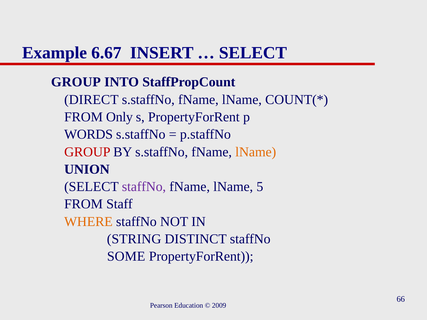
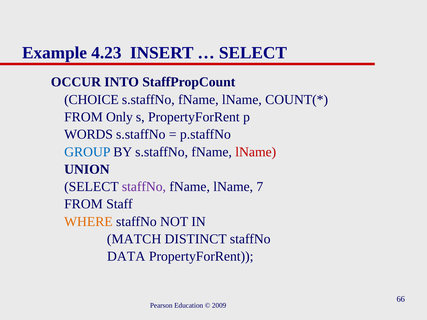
6.67: 6.67 -> 4.23
GROUP at (76, 82): GROUP -> OCCUR
DIRECT: DIRECT -> CHOICE
GROUP at (87, 152) colour: red -> blue
lName at (256, 152) colour: orange -> red
5: 5 -> 7
STRING: STRING -> MATCH
SOME: SOME -> DATA
